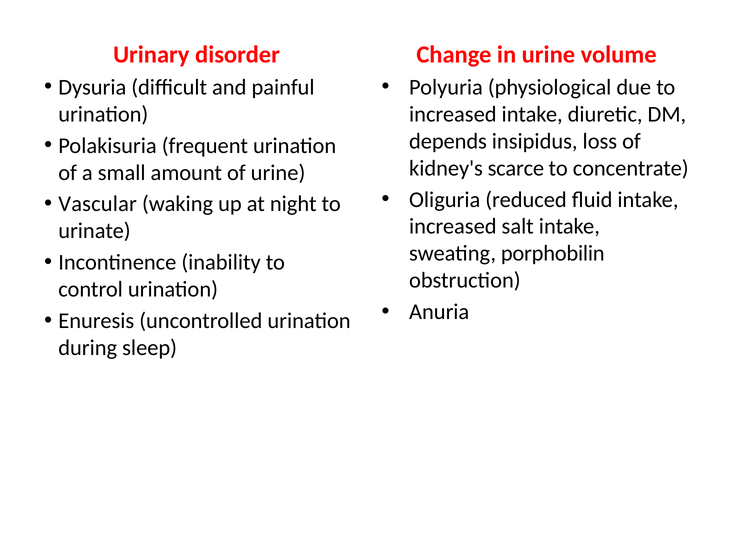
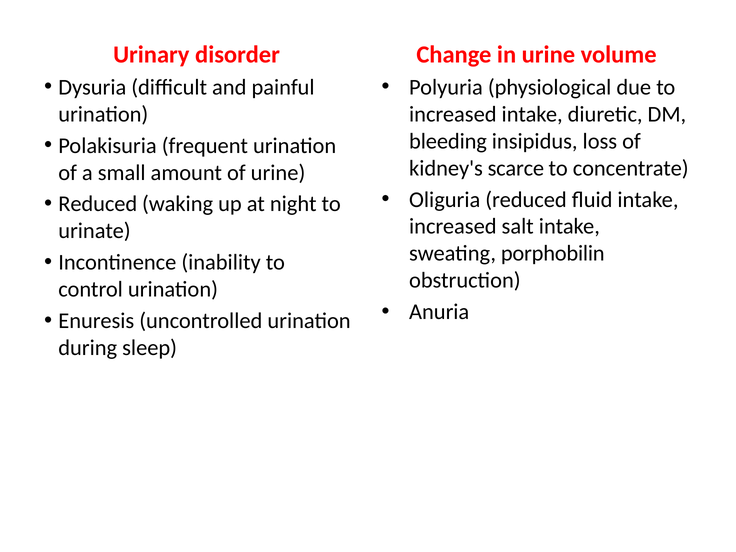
depends: depends -> bleeding
Vascular at (98, 204): Vascular -> Reduced
